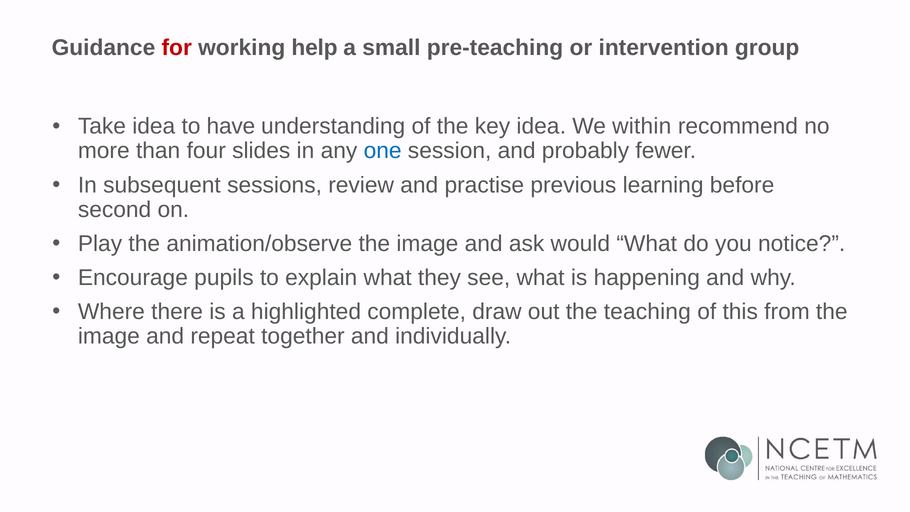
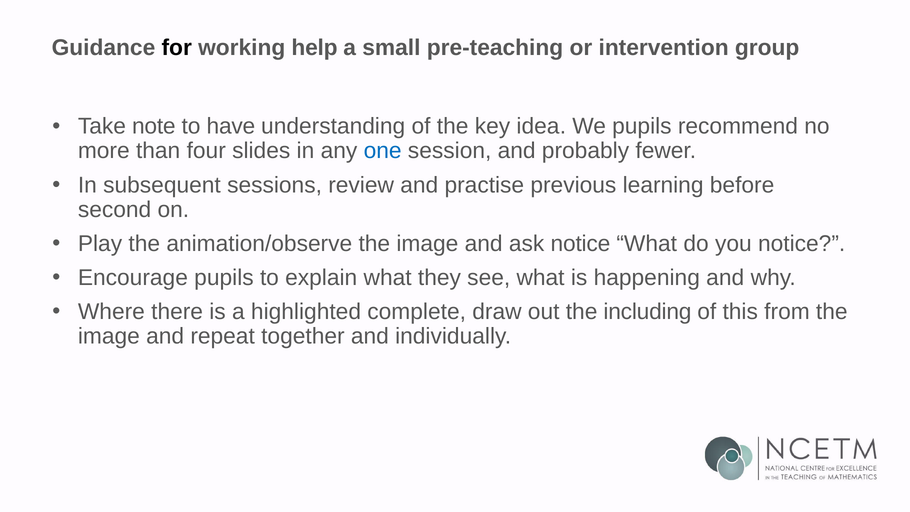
for colour: red -> black
Take idea: idea -> note
We within: within -> pupils
ask would: would -> notice
teaching: teaching -> including
